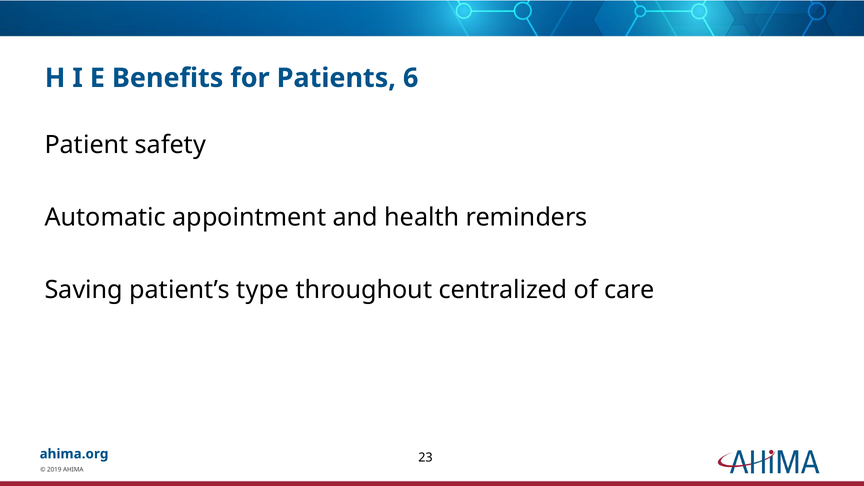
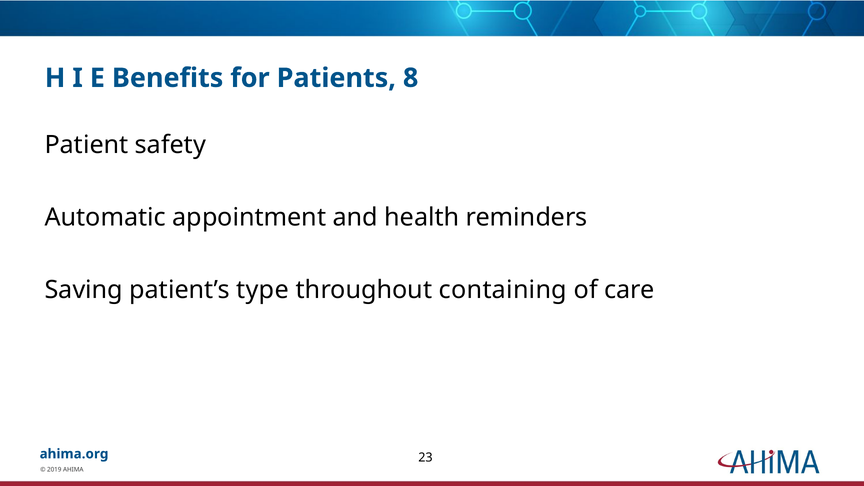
6: 6 -> 8
centralized: centralized -> containing
